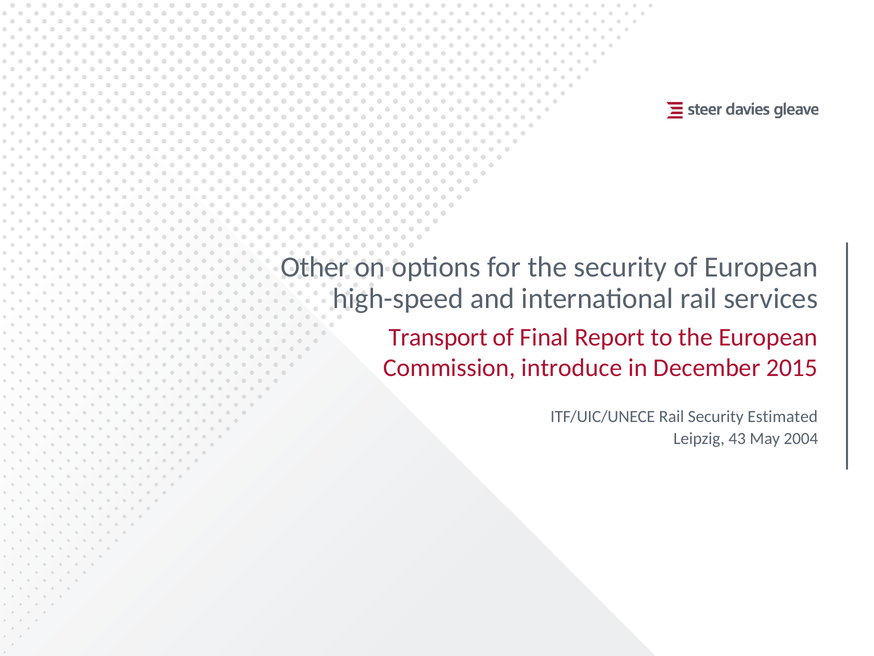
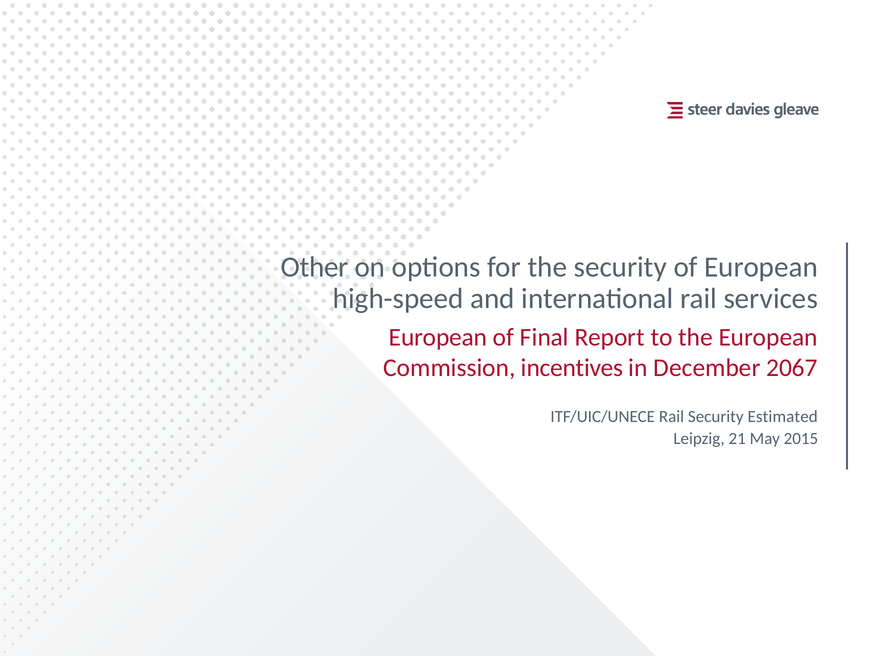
Transport at (438, 337): Transport -> European
introduce: introduce -> incentives
2015: 2015 -> 2067
43: 43 -> 21
2004: 2004 -> 2015
